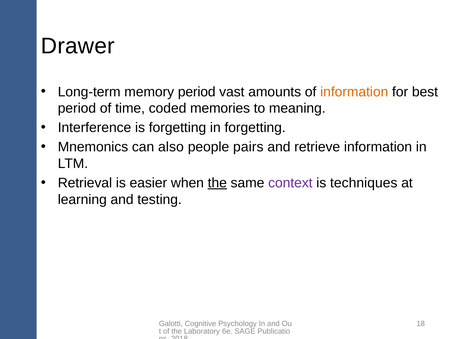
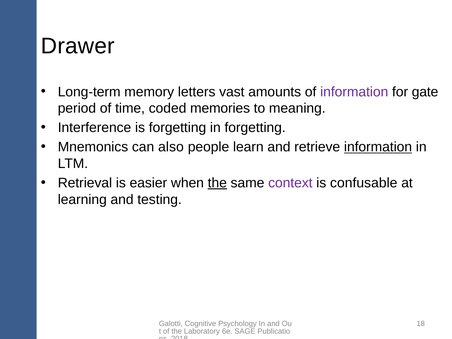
memory period: period -> letters
information at (354, 92) colour: orange -> purple
best: best -> gate
pairs: pairs -> learn
information at (378, 147) underline: none -> present
techniques: techniques -> confusable
